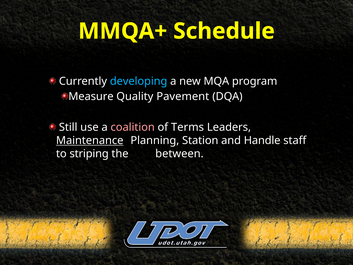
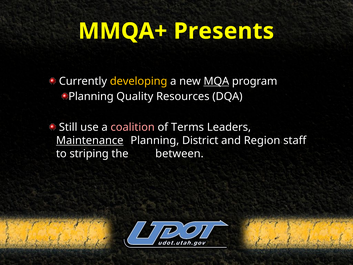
Schedule: Schedule -> Presents
developing colour: light blue -> yellow
MQA underline: none -> present
Measure at (91, 96): Measure -> Planning
Pavement: Pavement -> Resources
Station: Station -> District
Handle: Handle -> Region
